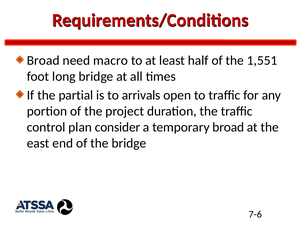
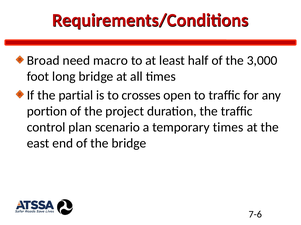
1,551: 1,551 -> 3,000
arrivals: arrivals -> crosses
consider: consider -> scenario
temporary broad: broad -> times
